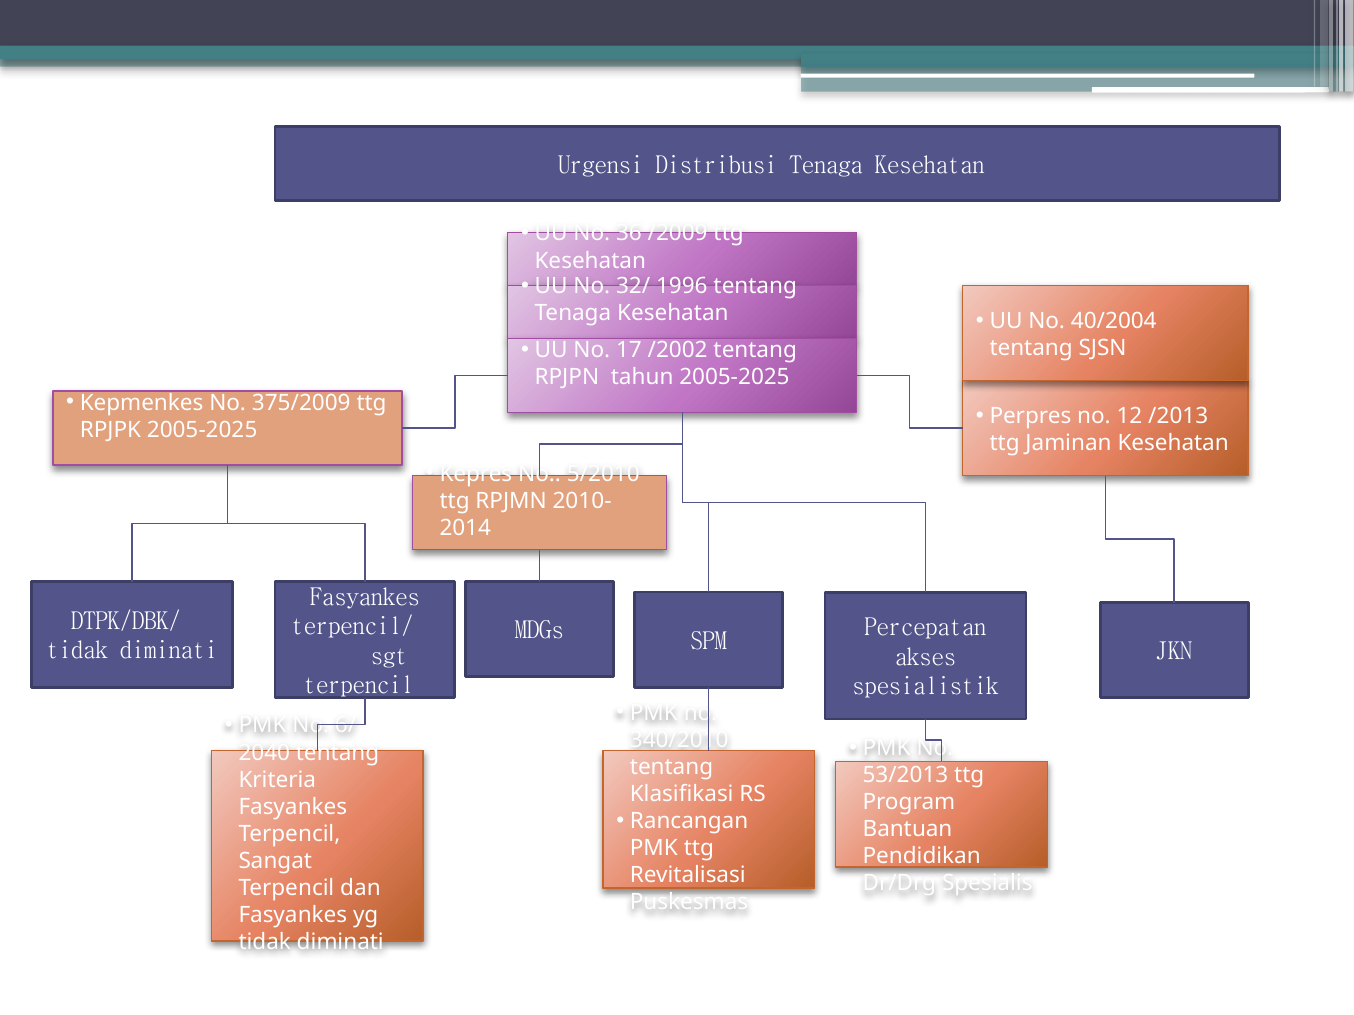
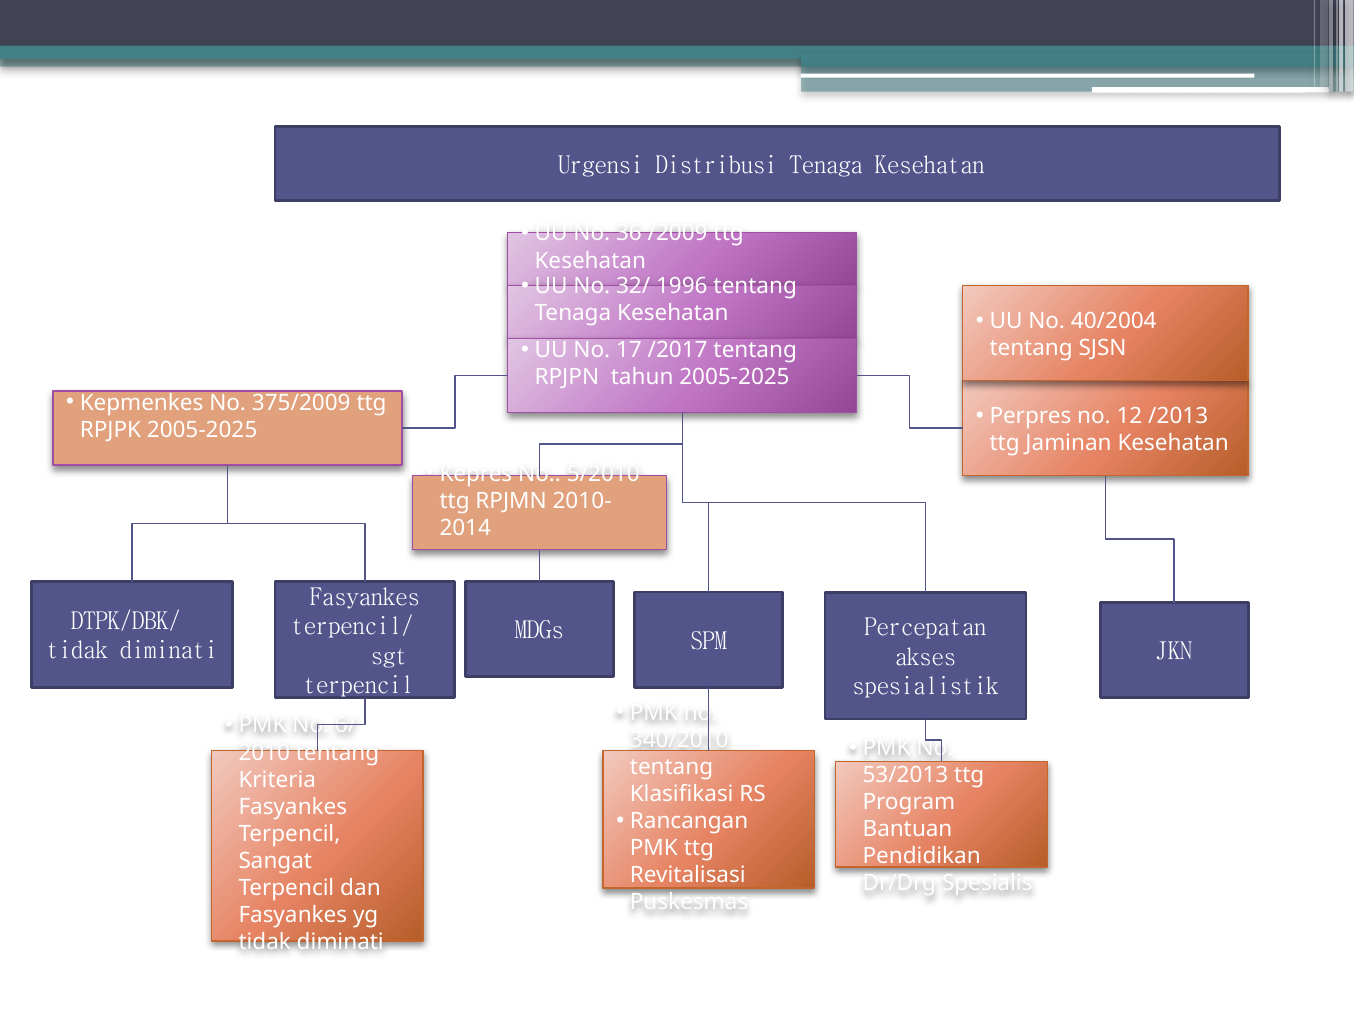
/2002: /2002 -> /2017
2040: 2040 -> 2010
